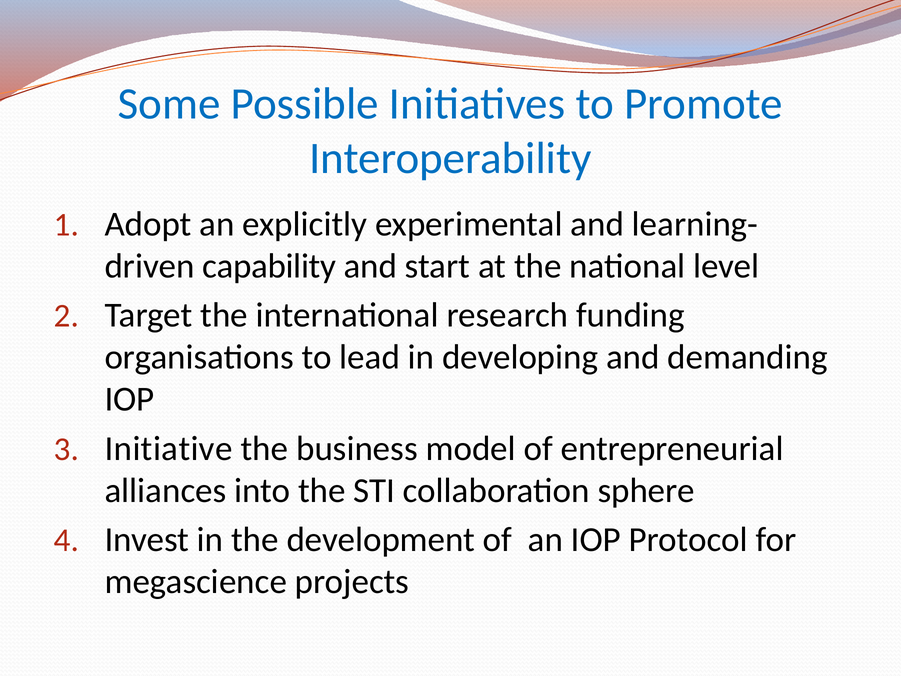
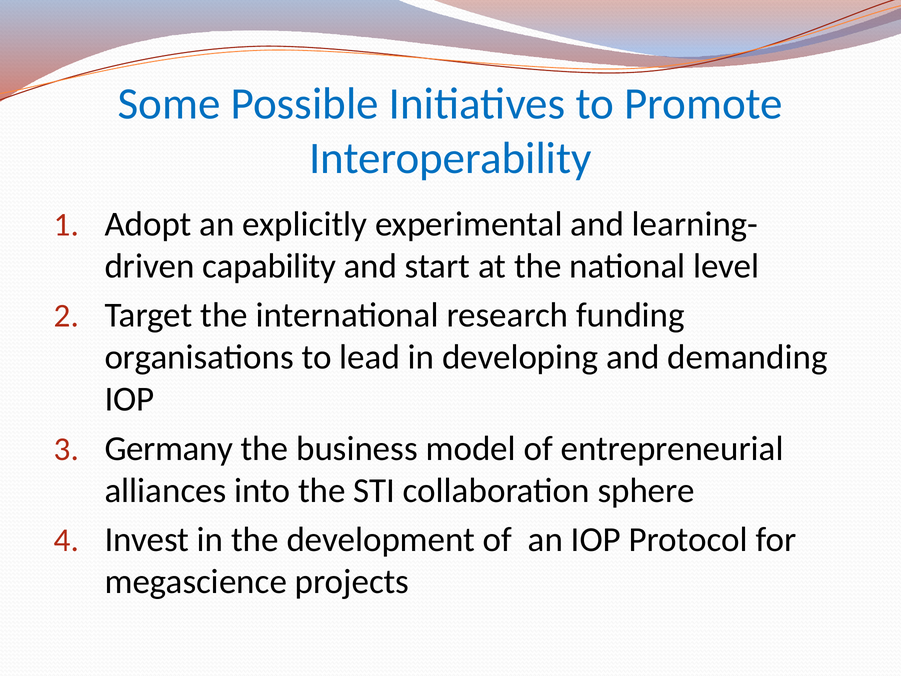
Initiative: Initiative -> Germany
